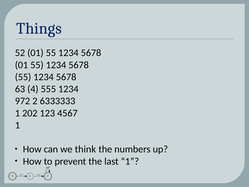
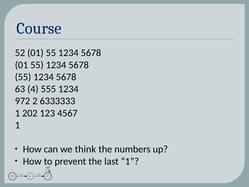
Things: Things -> Course
